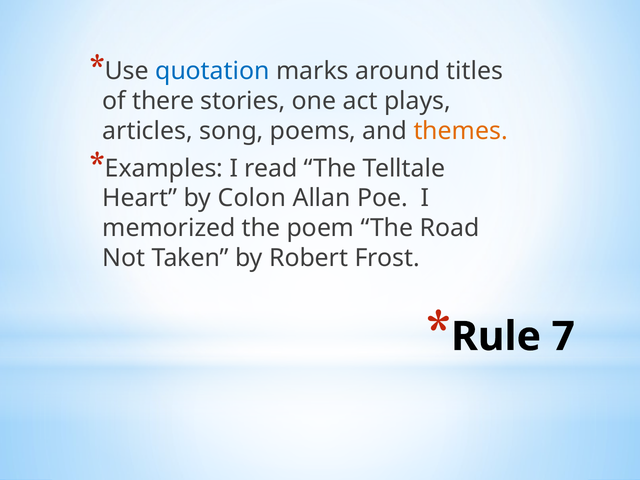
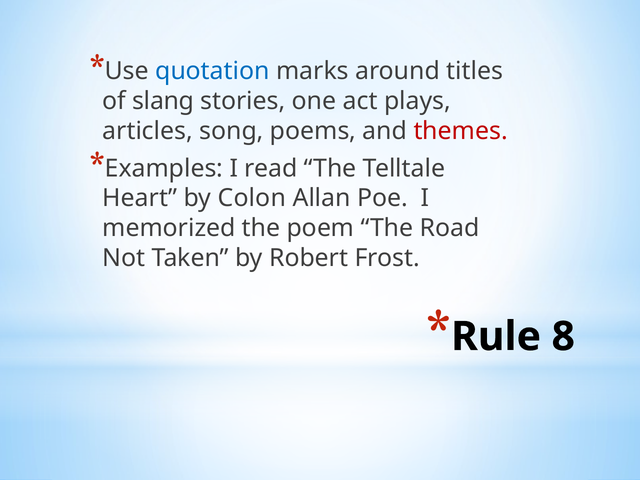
there: there -> slang
themes colour: orange -> red
7: 7 -> 8
